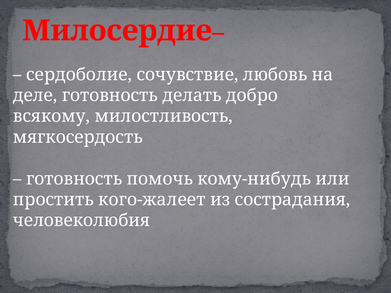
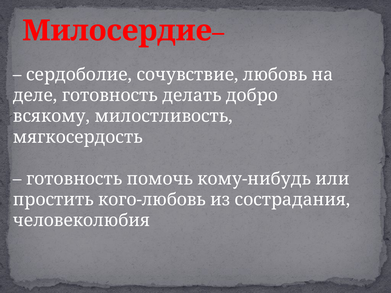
кого-жалеет: кого-жалеет -> кого-любовь
